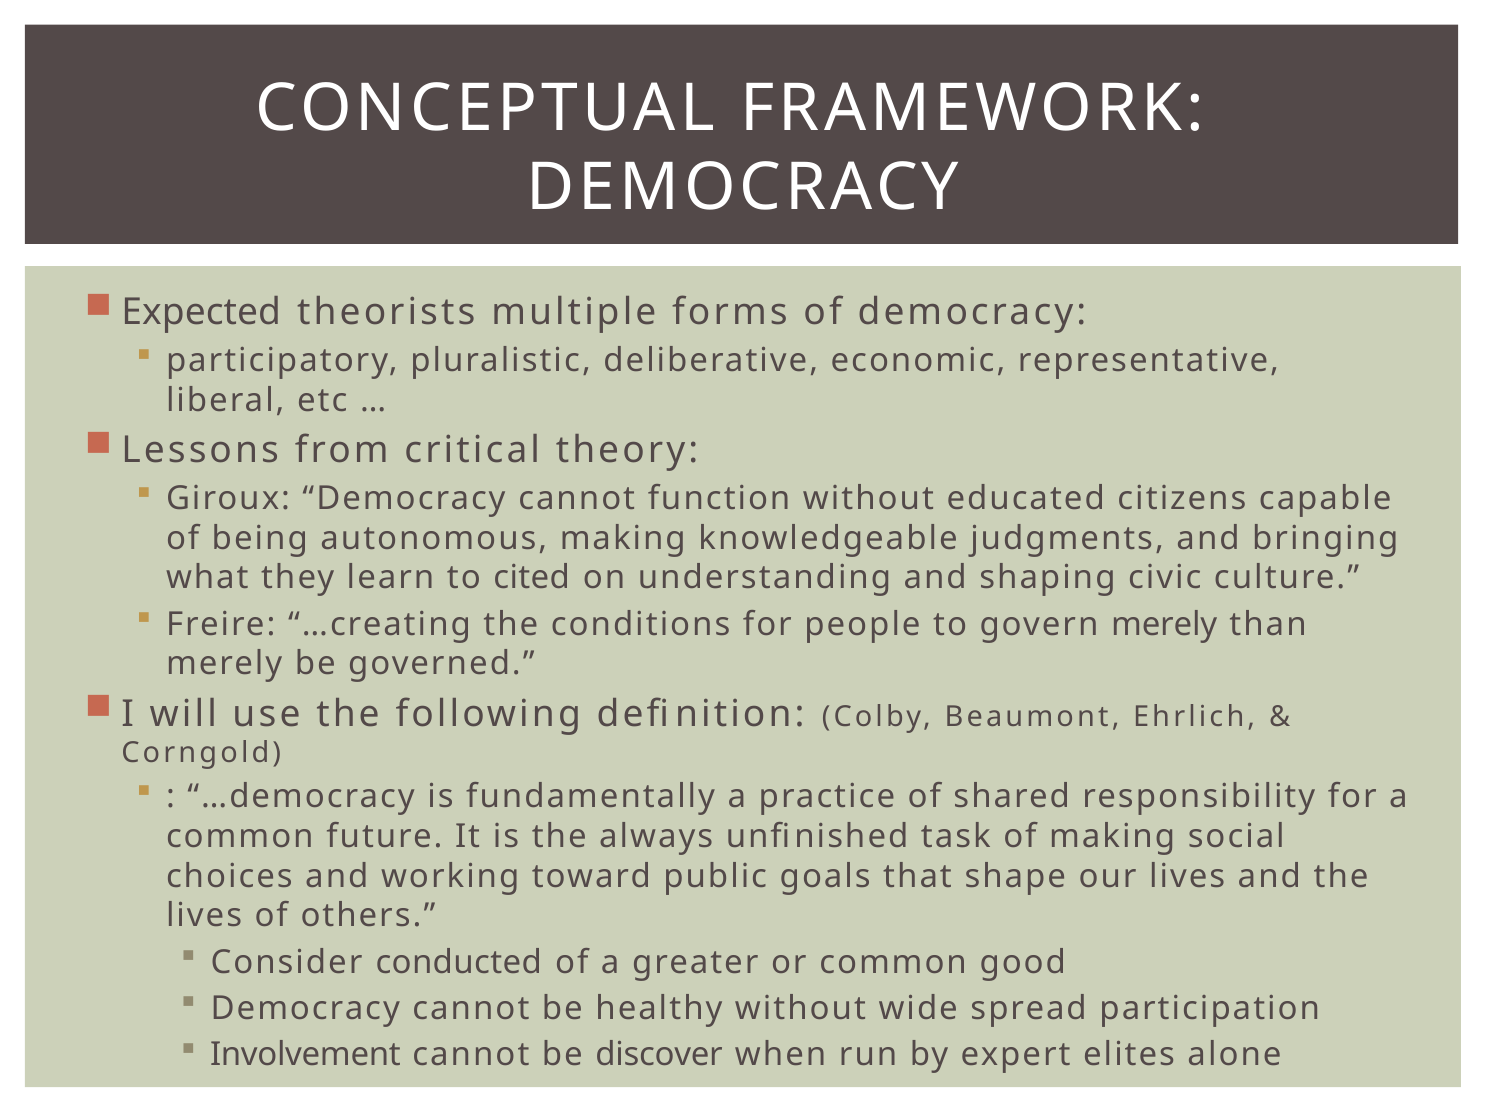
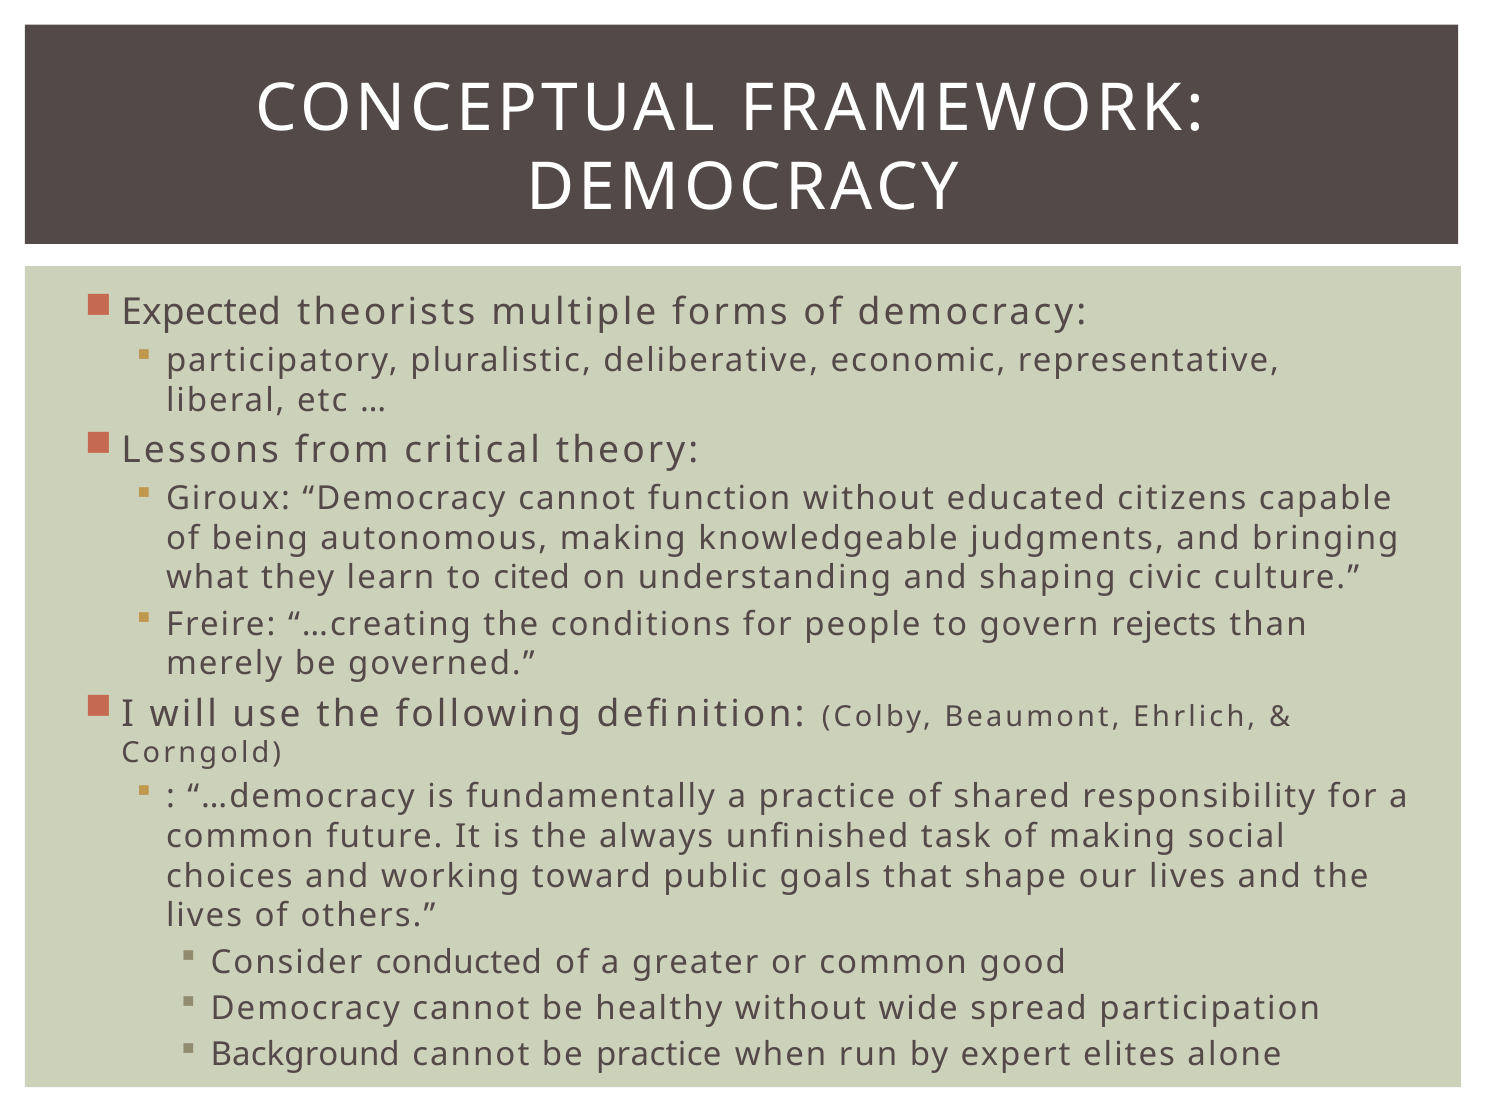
govern merely: merely -> rejects
Involvement: Involvement -> Background
be discover: discover -> practice
